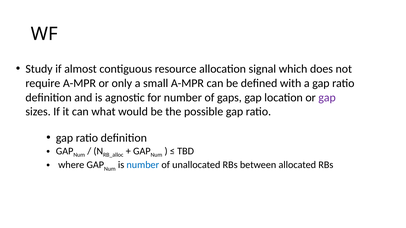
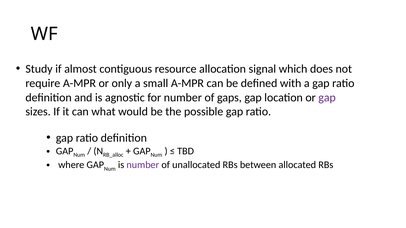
number at (143, 165) colour: blue -> purple
